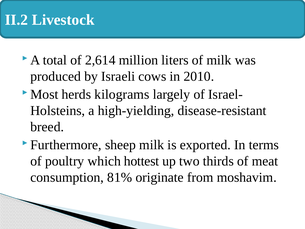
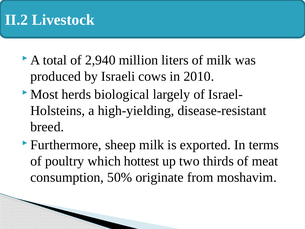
2,614: 2,614 -> 2,940
kilograms: kilograms -> biological
81%: 81% -> 50%
